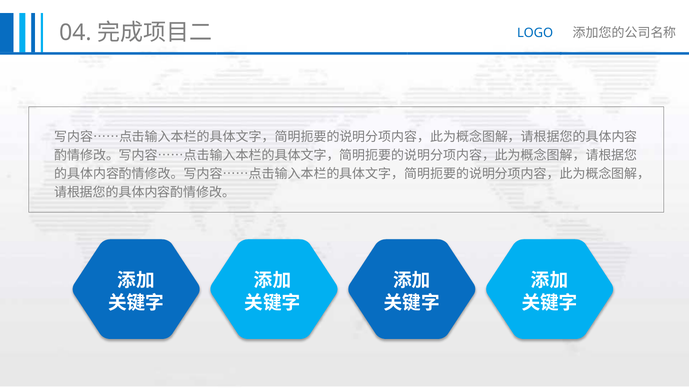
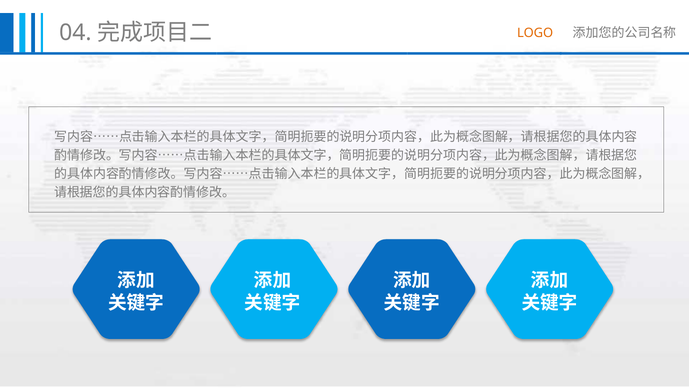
LOGO colour: blue -> orange
